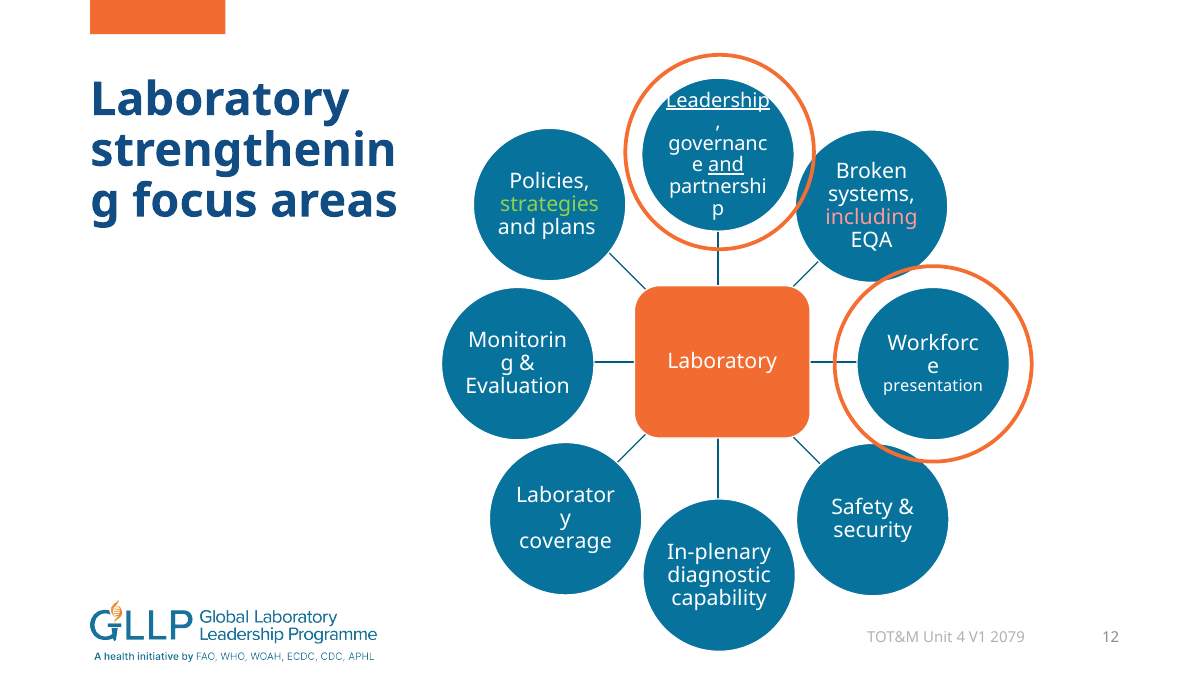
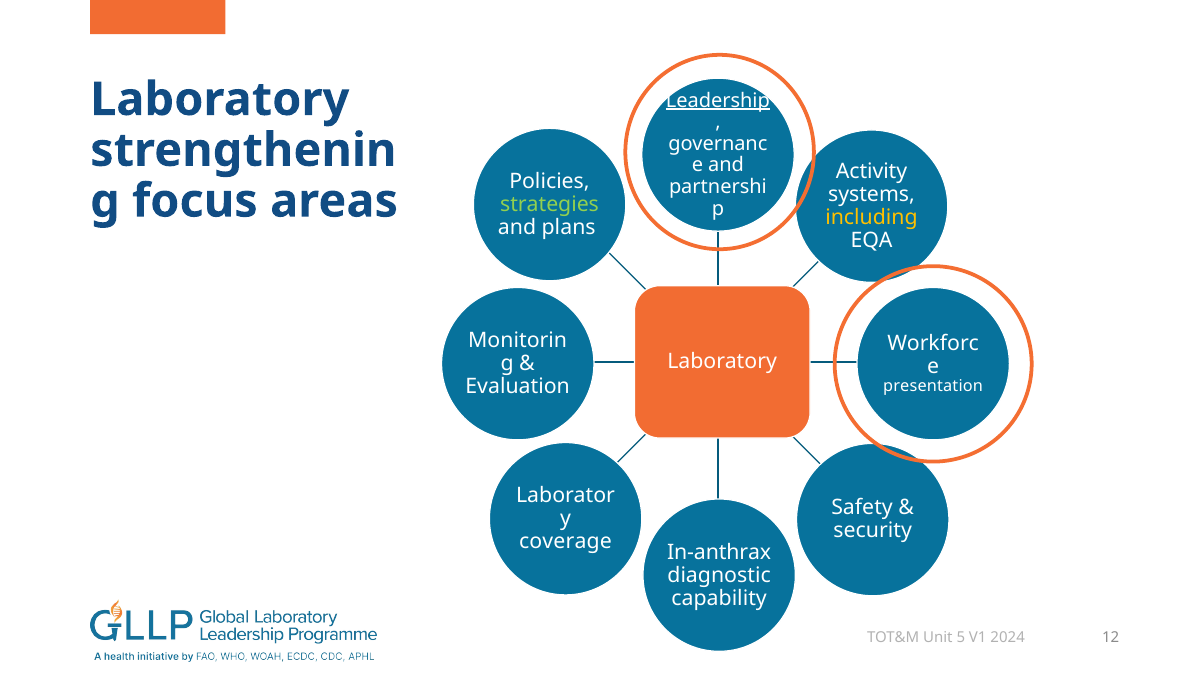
and at (726, 165) underline: present -> none
Broken: Broken -> Activity
including colour: pink -> yellow
In-plenary: In-plenary -> In-anthrax
4: 4 -> 5
2079: 2079 -> 2024
